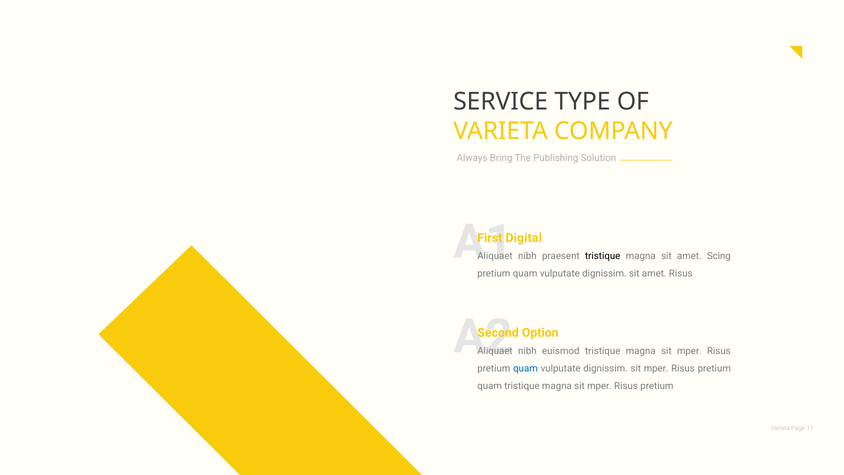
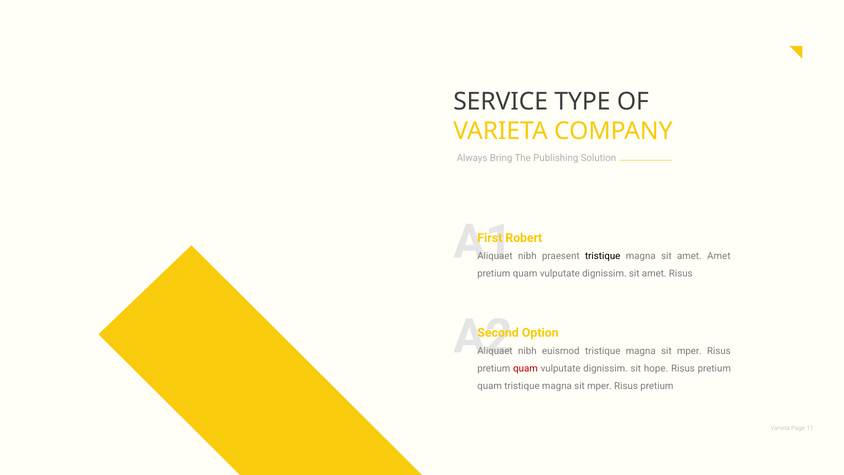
Digital: Digital -> Robert
amet Scing: Scing -> Amet
quam at (525, 368) colour: blue -> red
dignissim sit mper: mper -> hope
